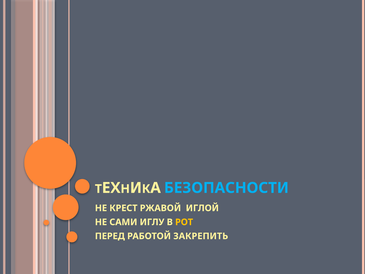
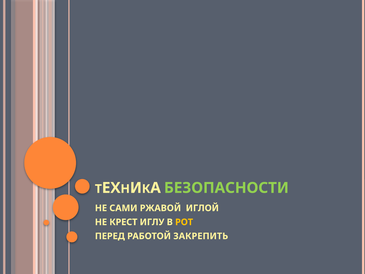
БЕЗОПАСНОСТИ colour: light blue -> light green
КРЕСТ: КРЕСТ -> САМИ
САМИ: САМИ -> КРЕСТ
